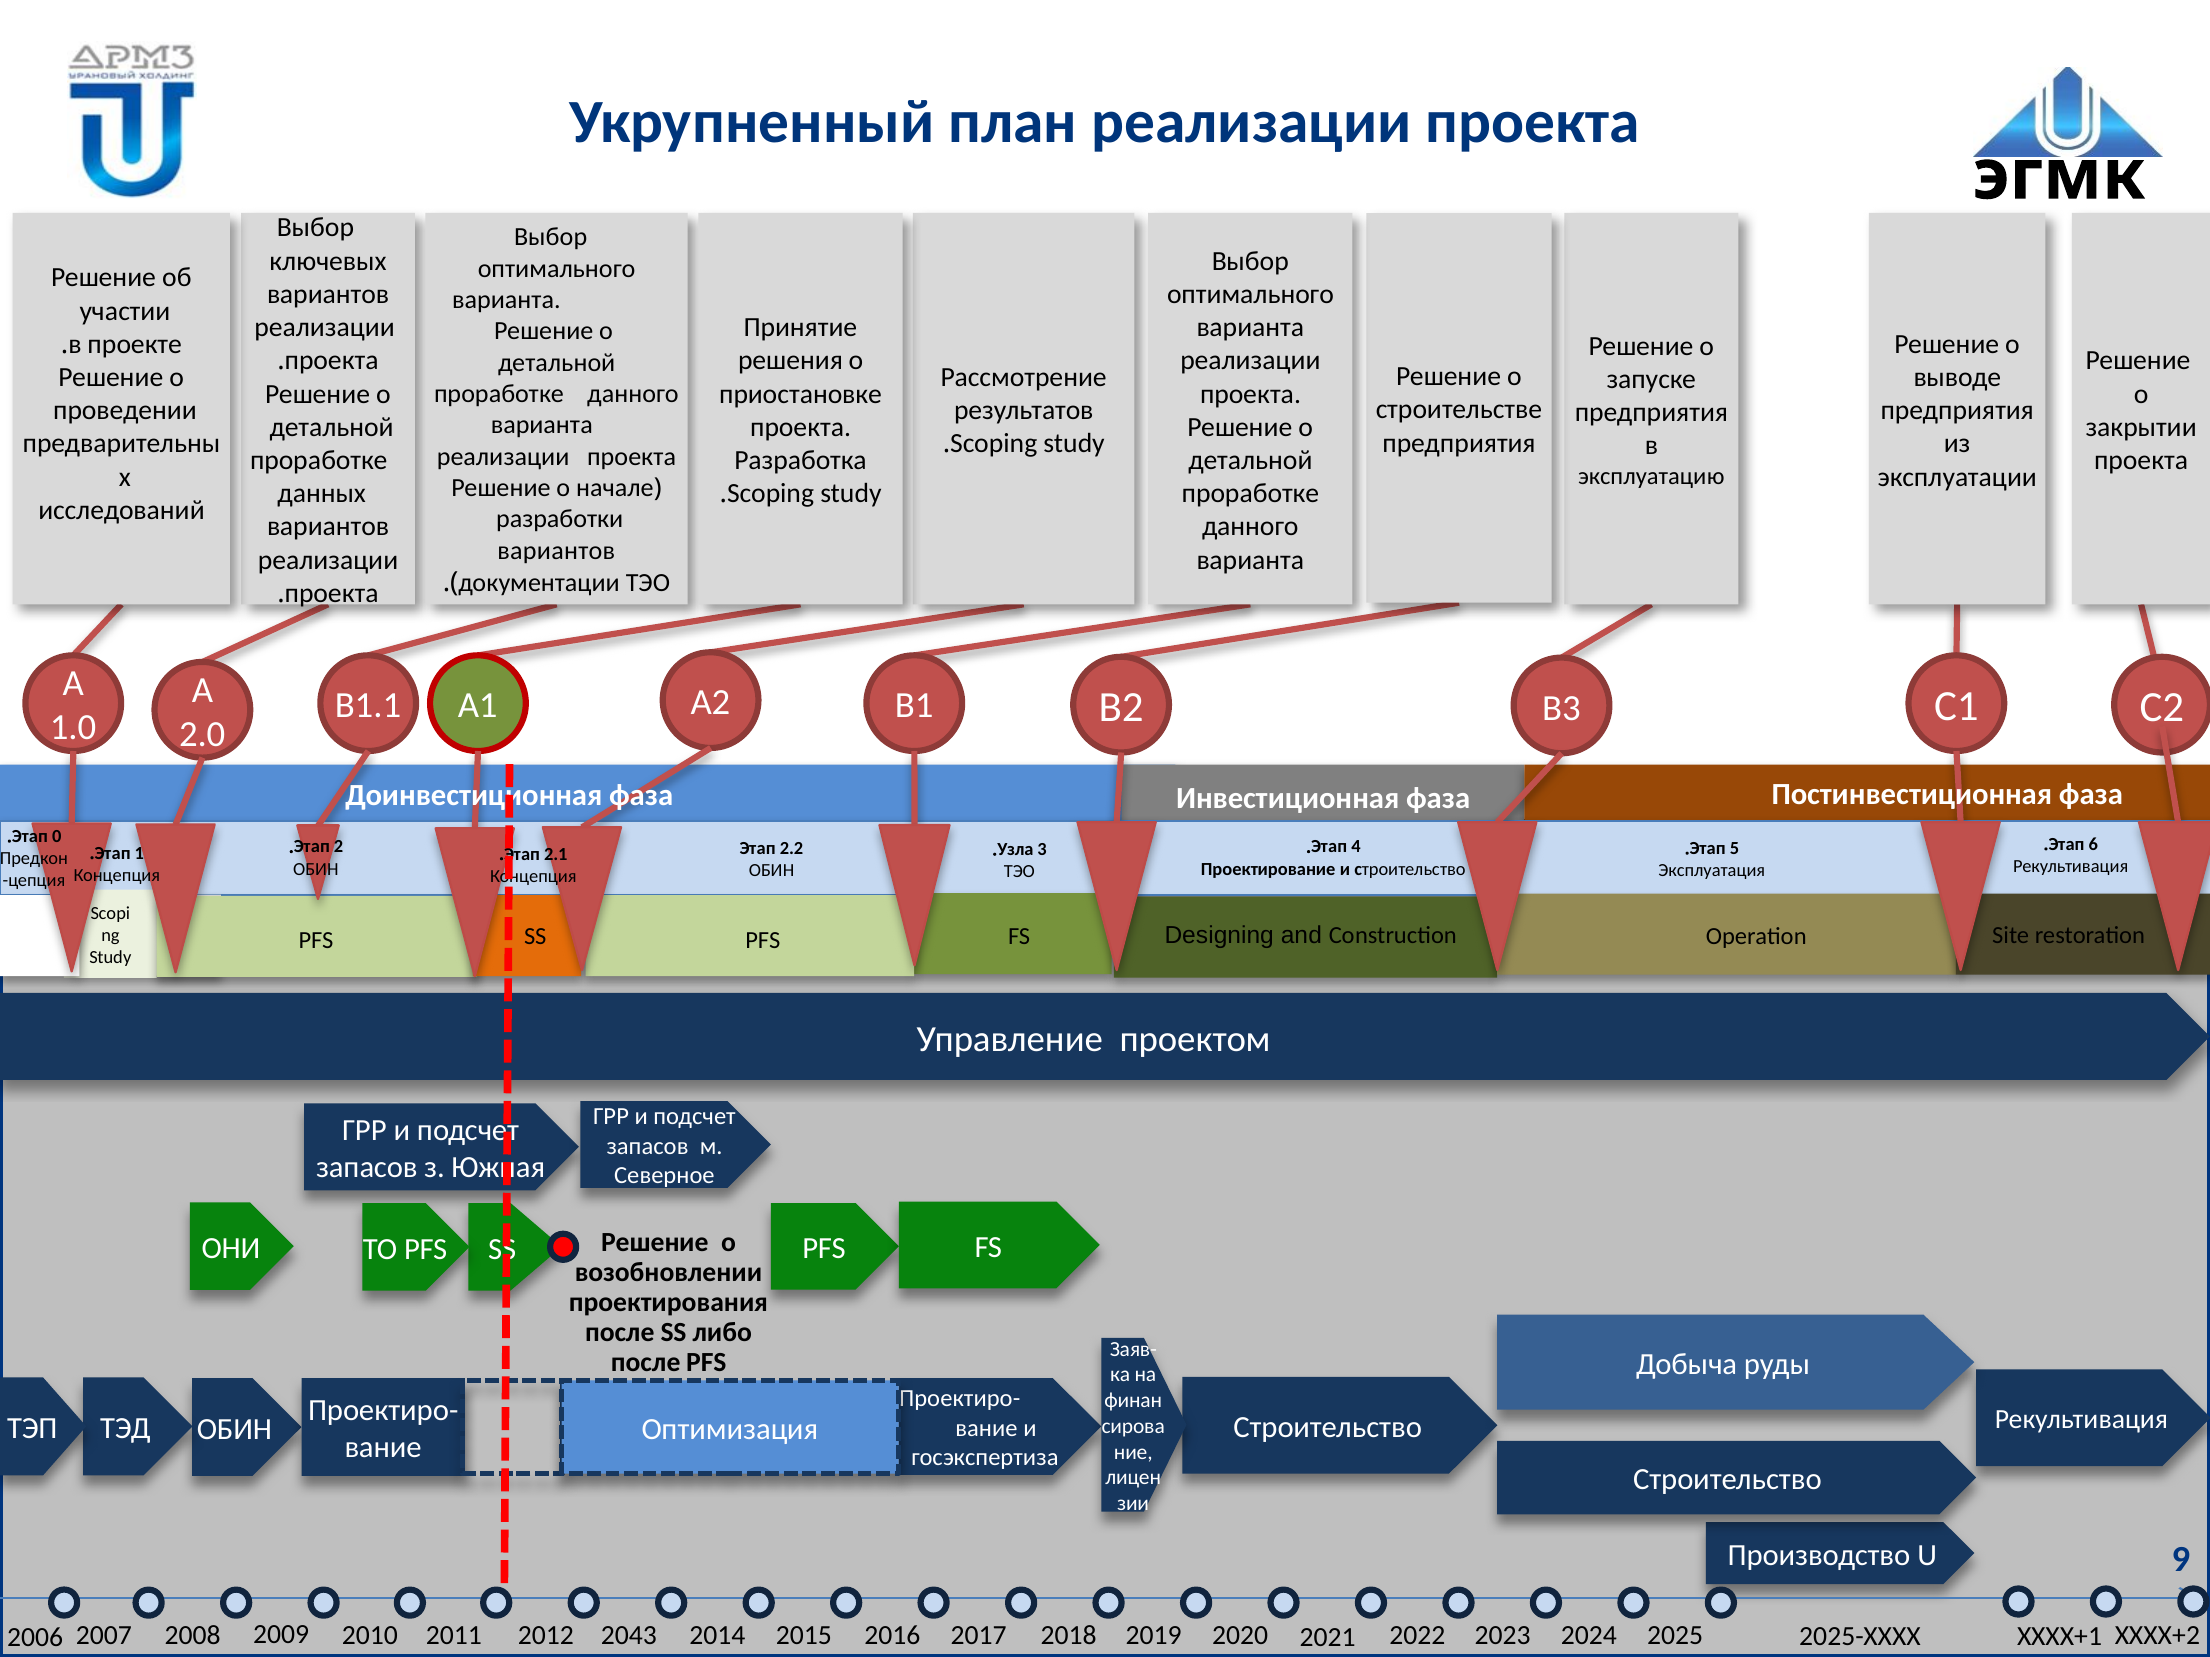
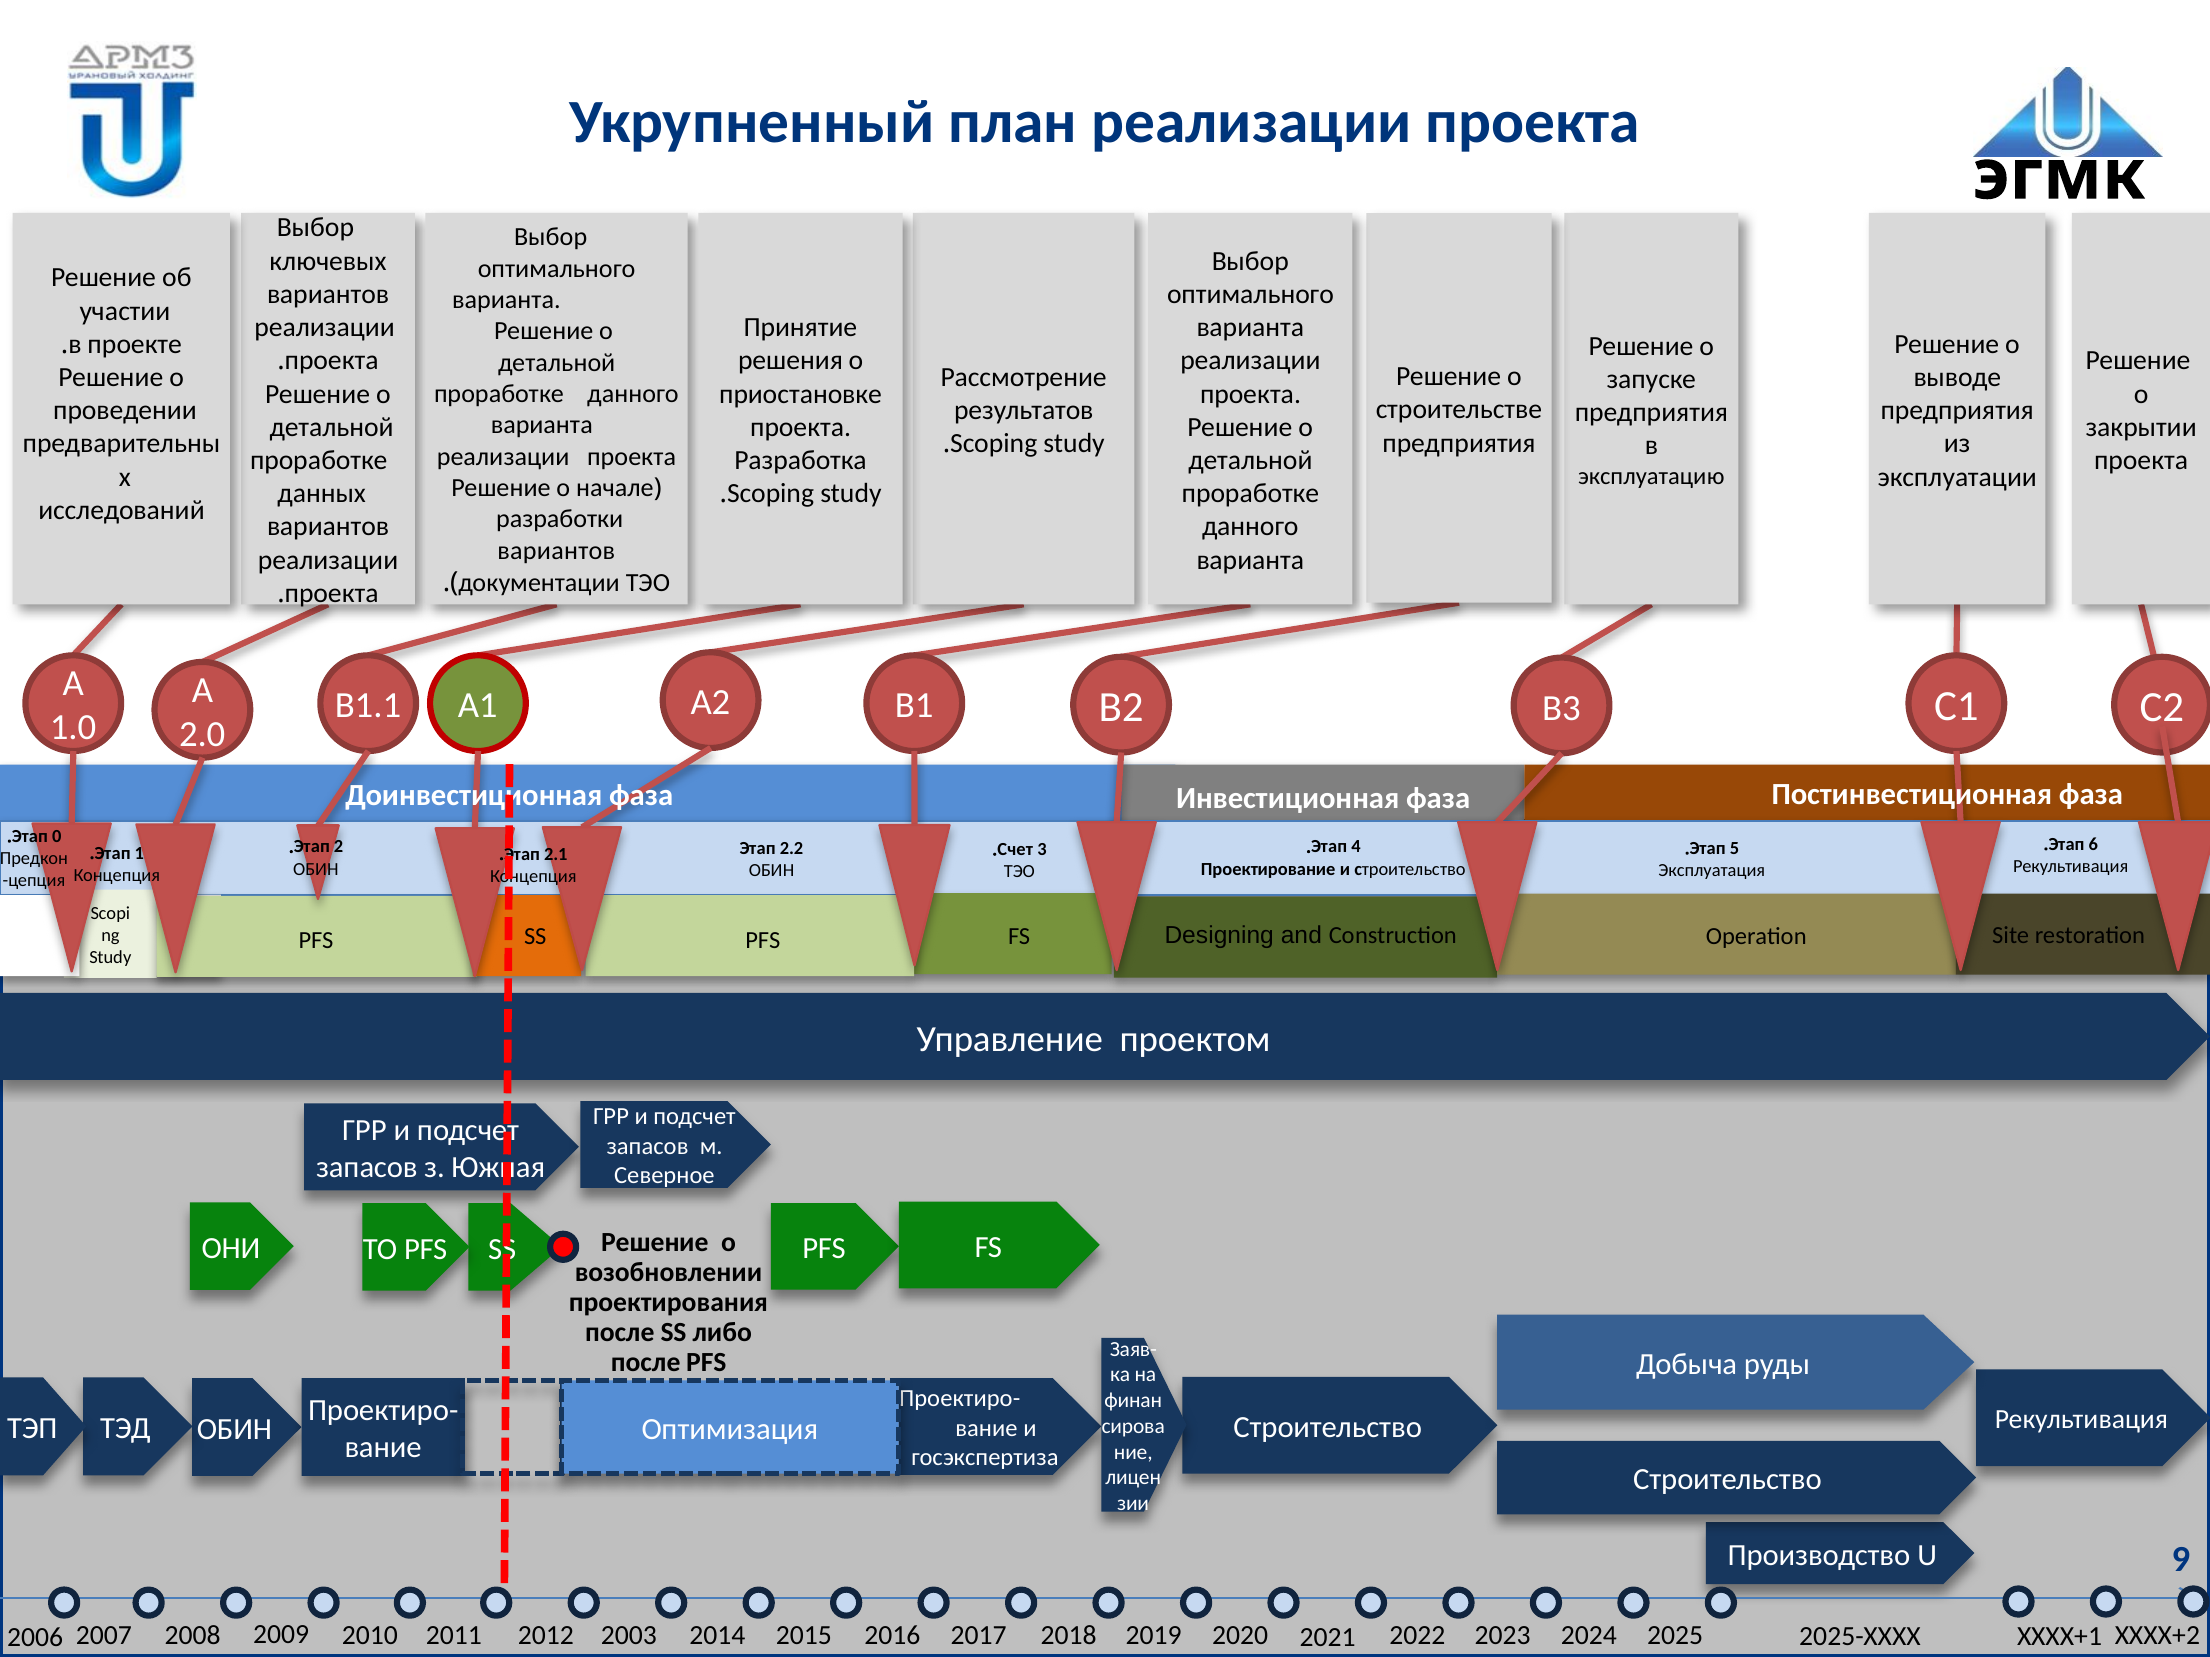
Узла: Узла -> Счет
2043: 2043 -> 2003
